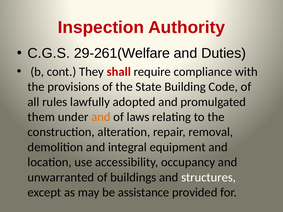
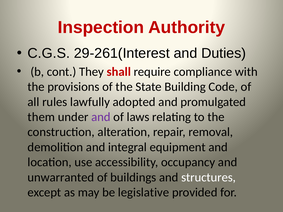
29-261(Welfare: 29-261(Welfare -> 29-261(Interest
and at (101, 117) colour: orange -> purple
assistance: assistance -> legislative
